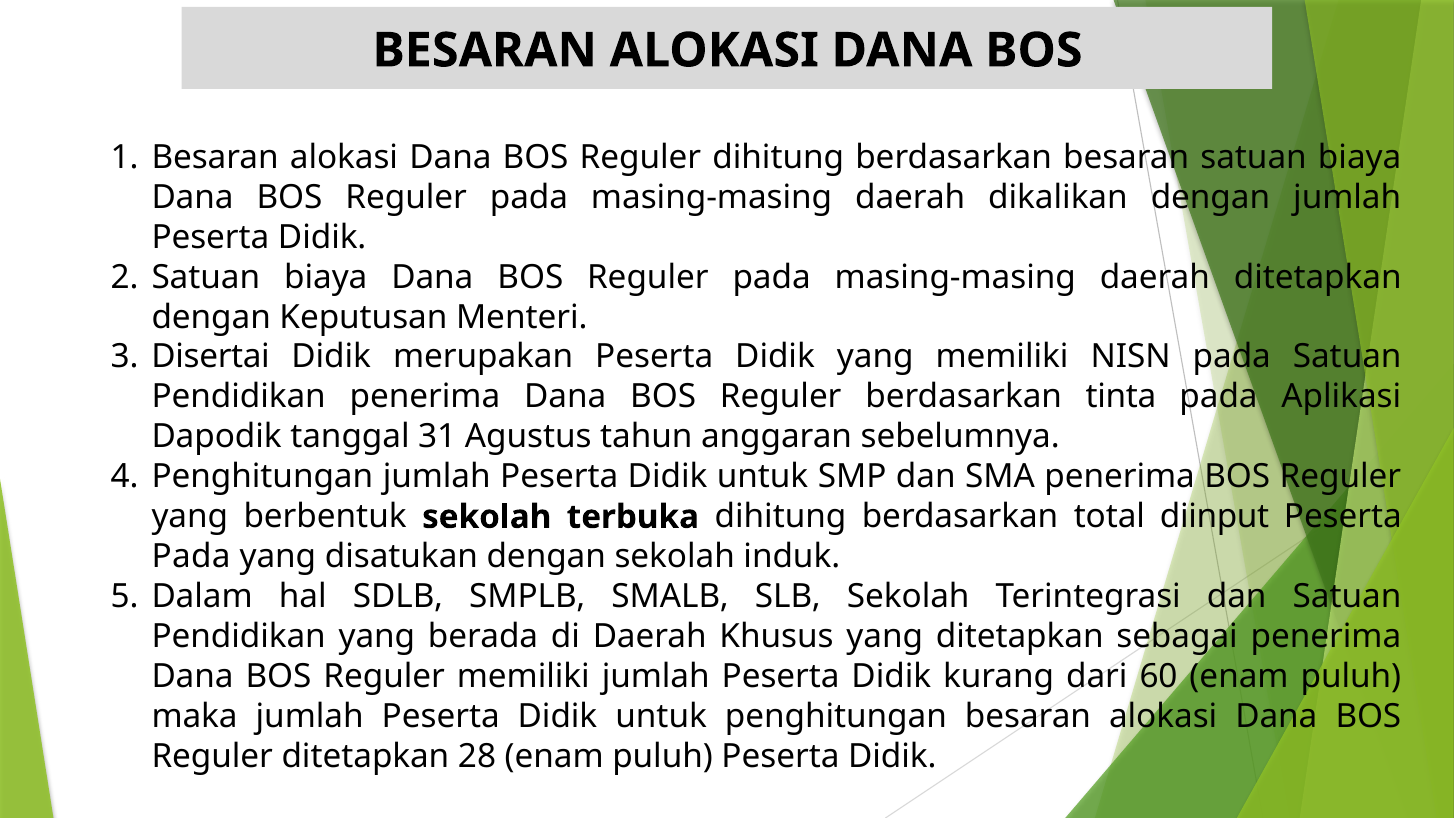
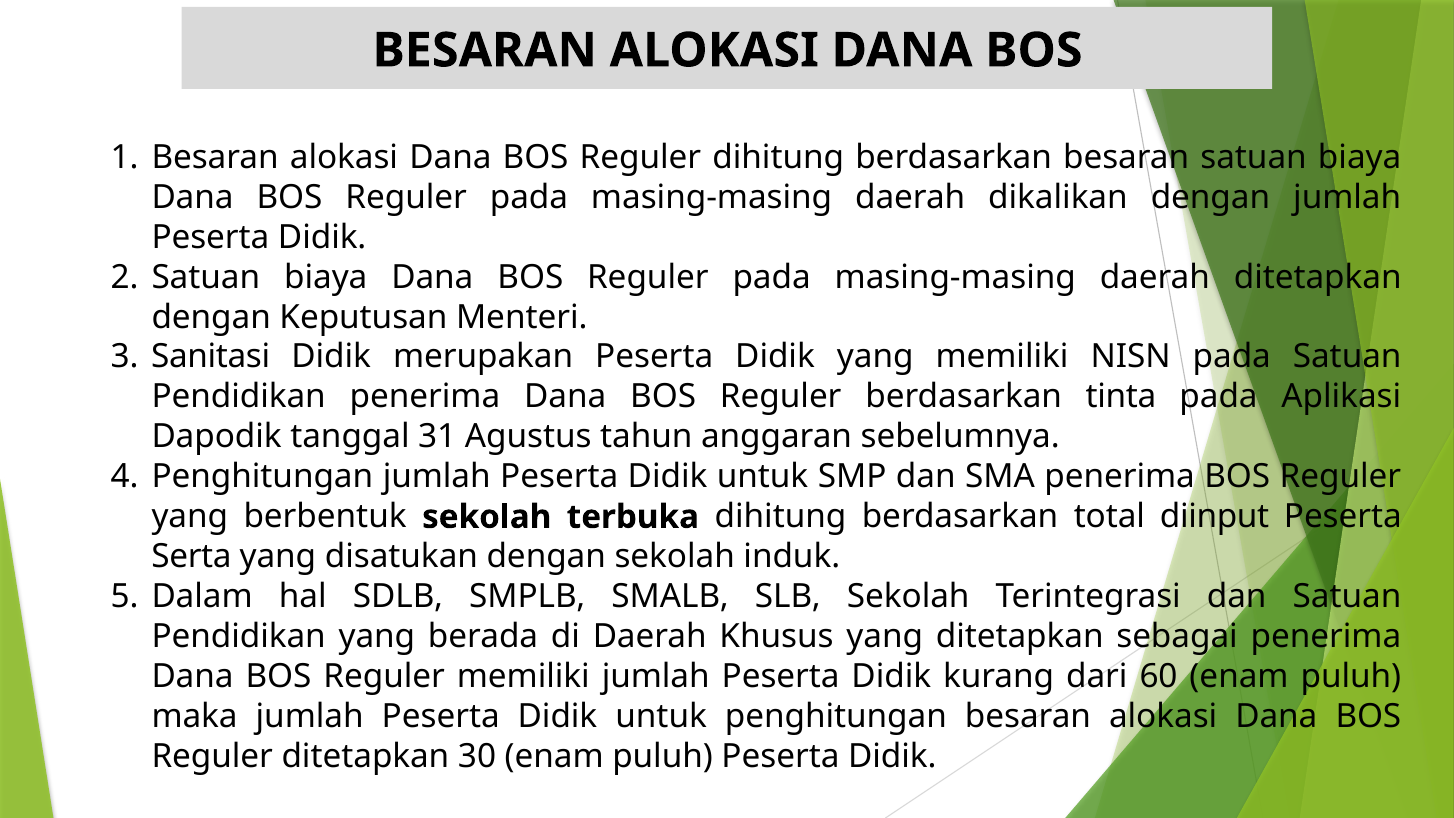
Disertai: Disertai -> Sanitasi
Pada at (191, 557): Pada -> Serta
28: 28 -> 30
